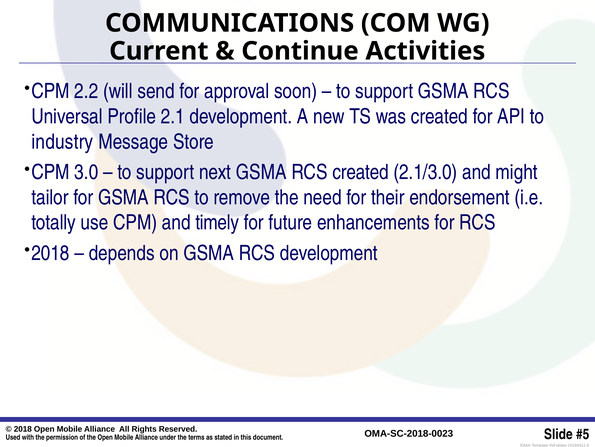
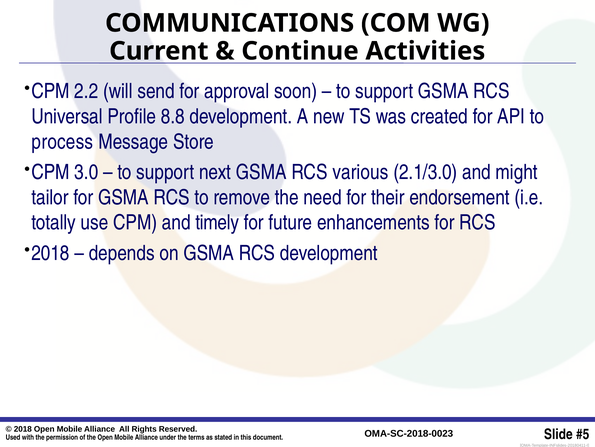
2.1: 2.1 -> 8.8
industry: industry -> process
RCS created: created -> various
